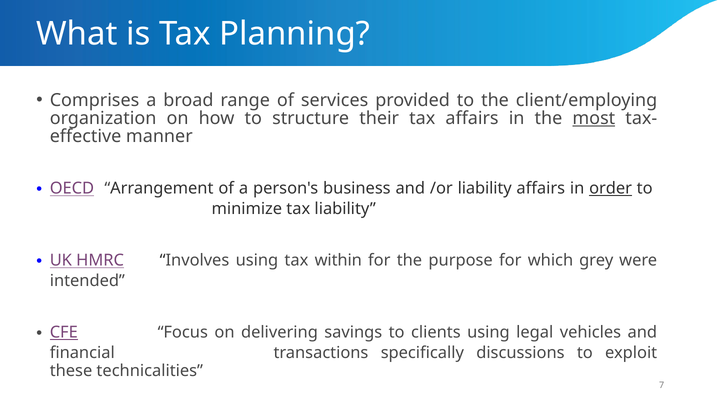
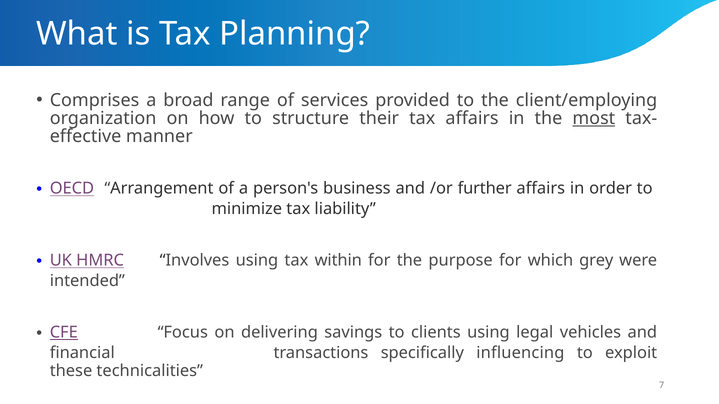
/or liability: liability -> further
order underline: present -> none
discussions: discussions -> influencing
